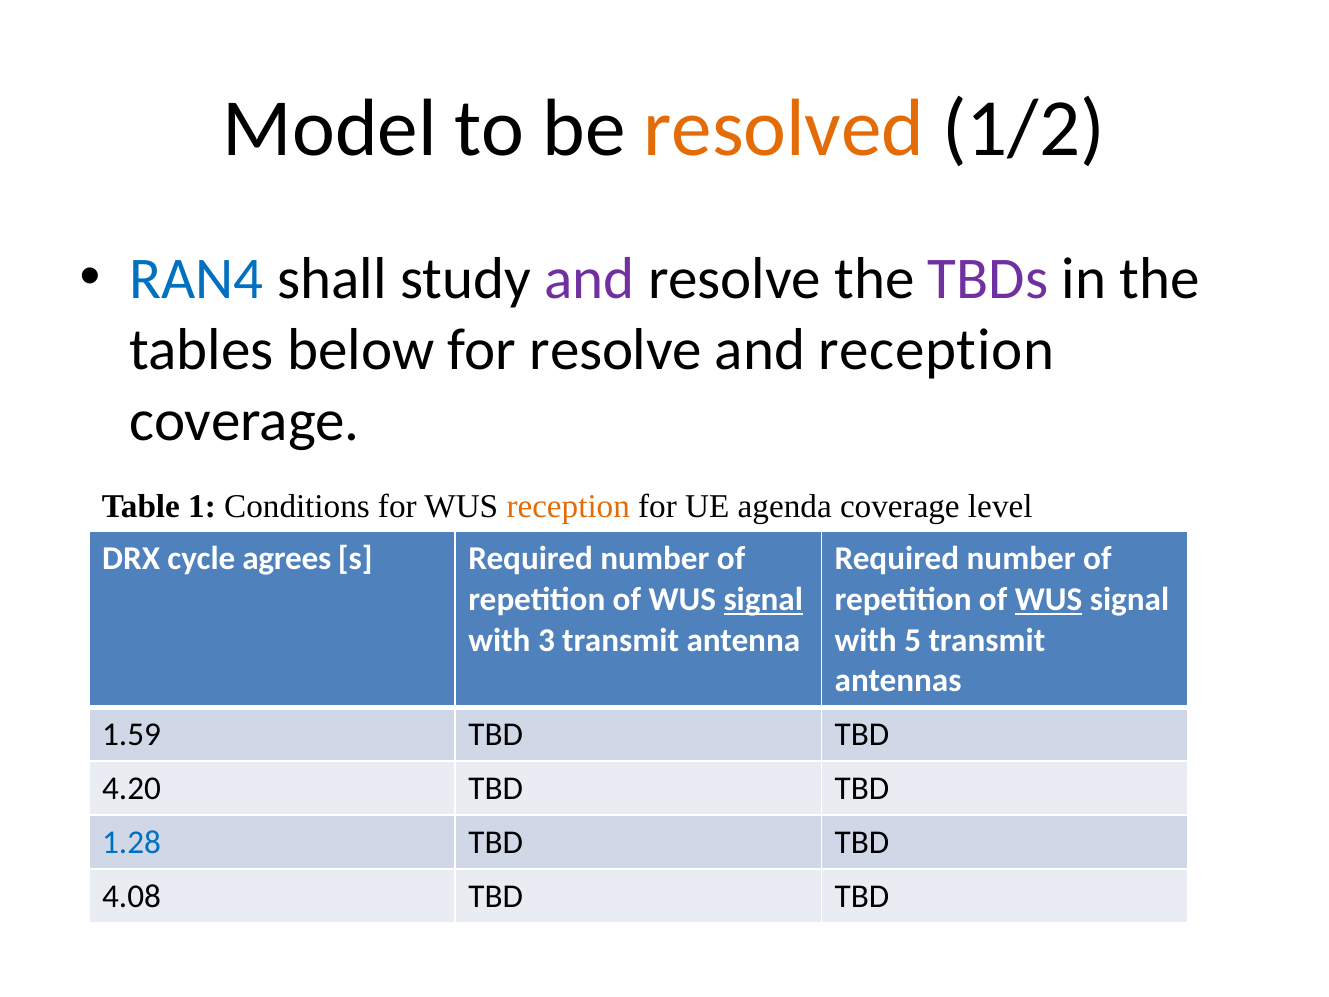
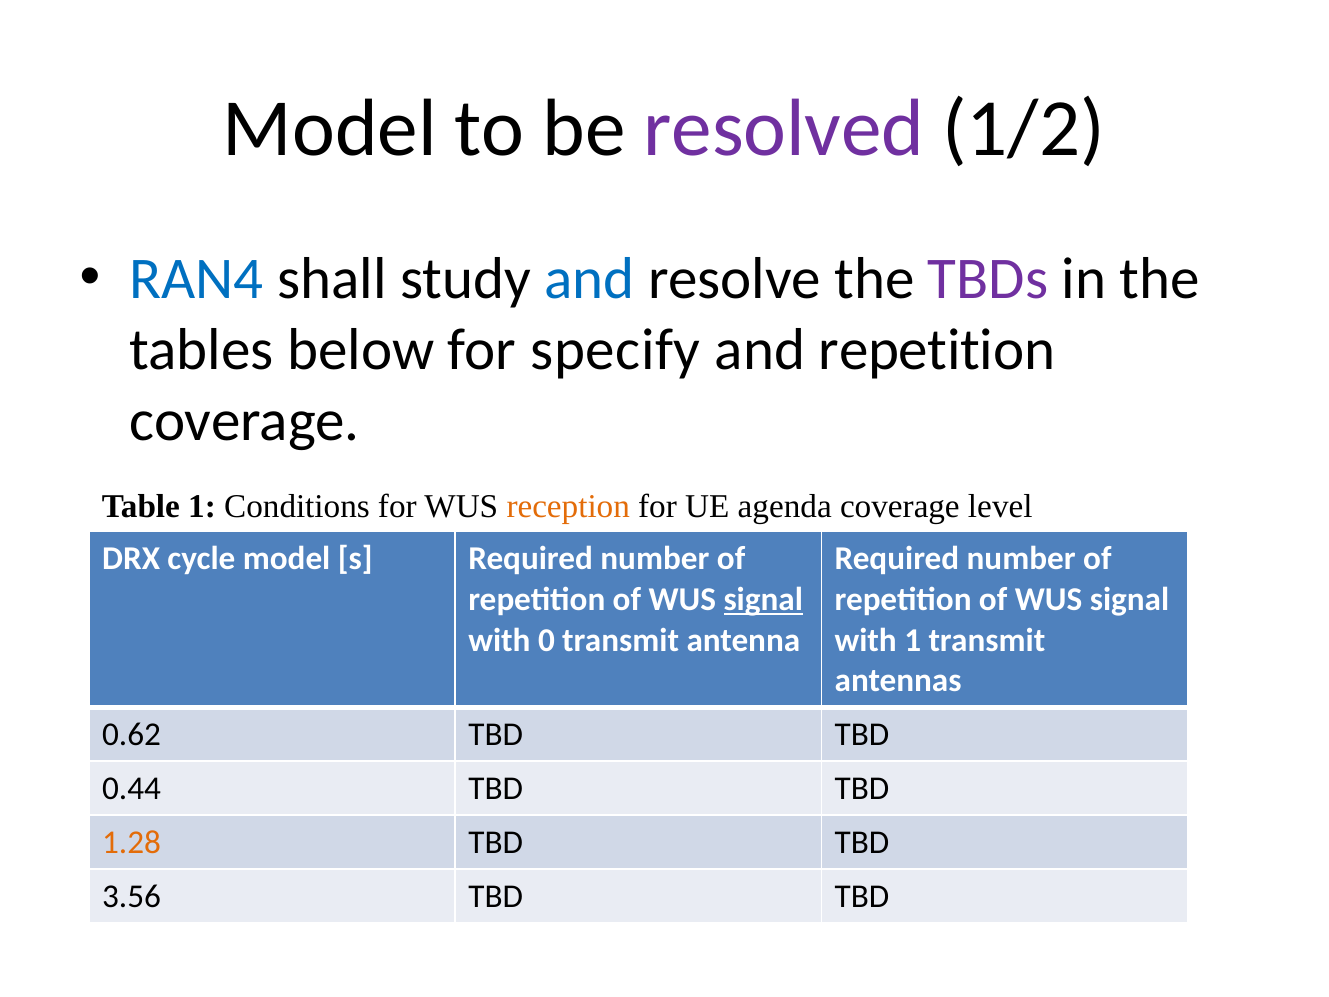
resolved colour: orange -> purple
and at (590, 279) colour: purple -> blue
for resolve: resolve -> specify
and reception: reception -> repetition
cycle agrees: agrees -> model
WUS at (1049, 599) underline: present -> none
3: 3 -> 0
with 5: 5 -> 1
1.59: 1.59 -> 0.62
4.20: 4.20 -> 0.44
1.28 colour: blue -> orange
4.08: 4.08 -> 3.56
